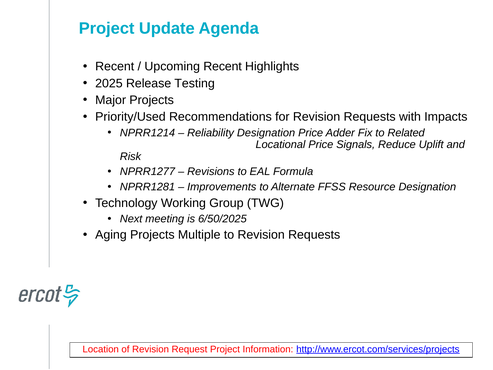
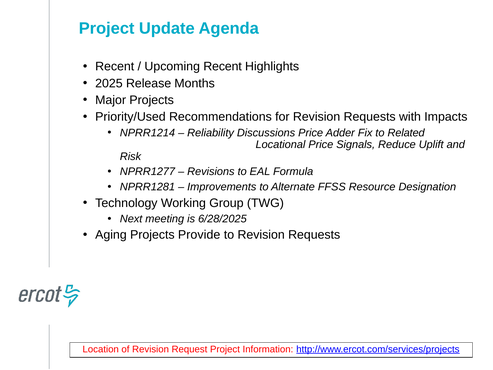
Testing: Testing -> Months
Reliability Designation: Designation -> Discussions
6/50/2025: 6/50/2025 -> 6/28/2025
Multiple: Multiple -> Provide
